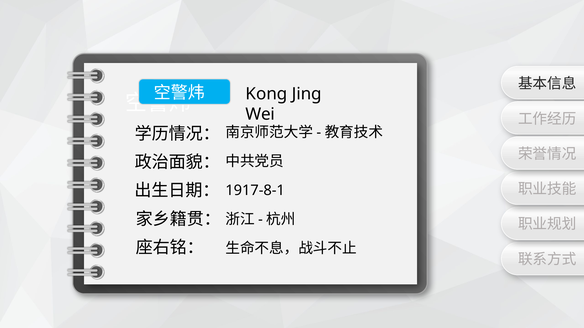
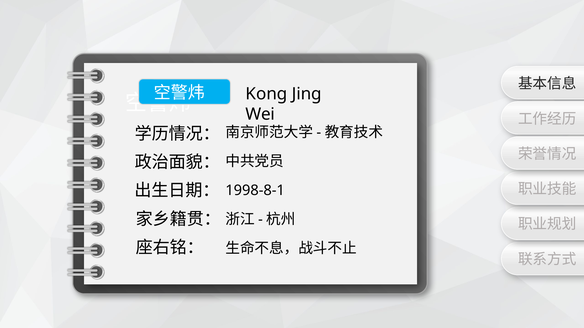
1917-8-1: 1917-8-1 -> 1998-8-1
